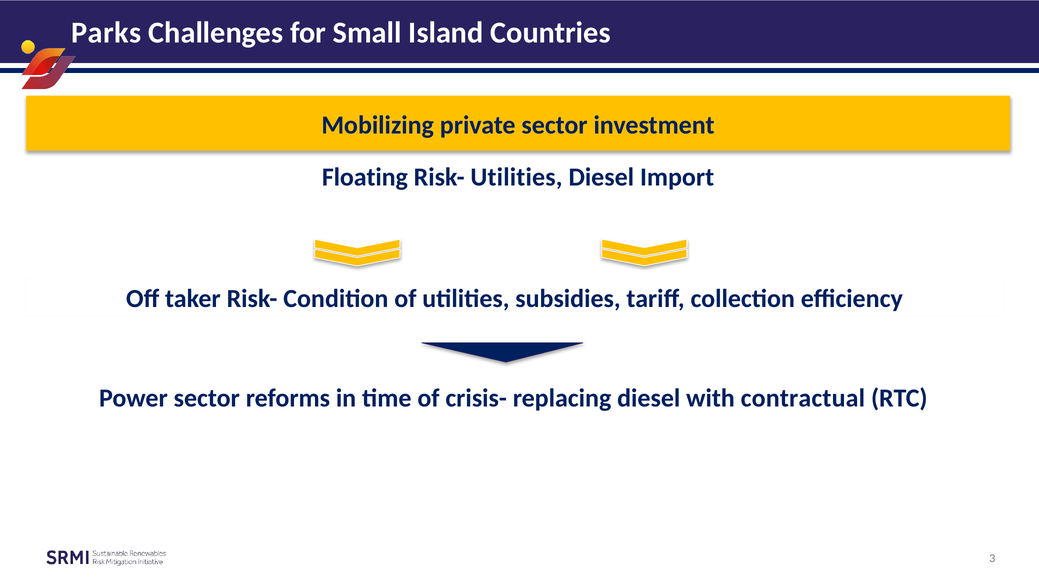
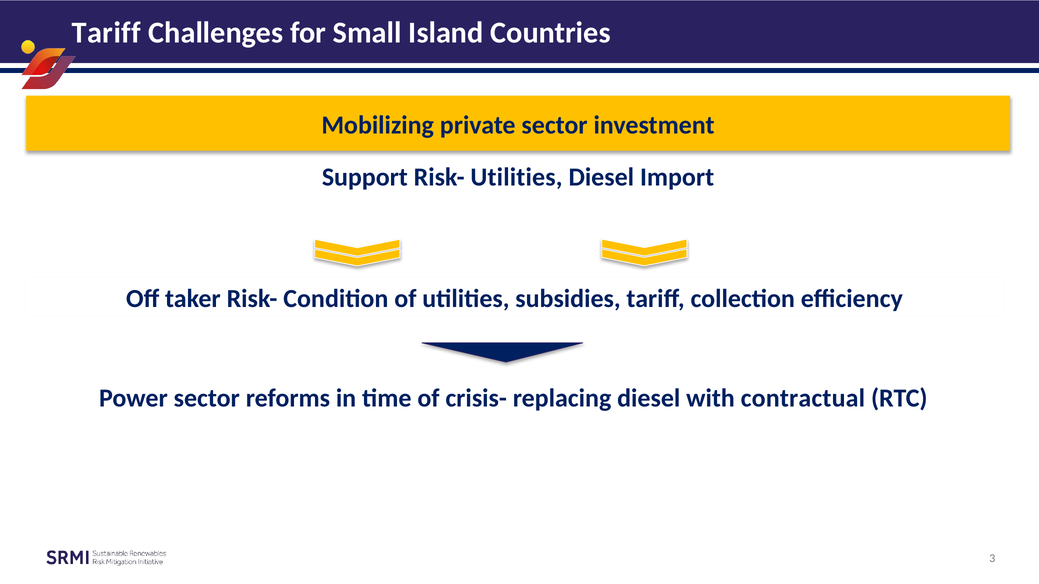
Parks at (106, 33): Parks -> Tariff
Floating: Floating -> Support
